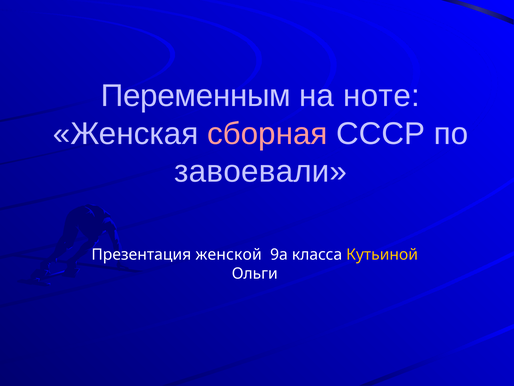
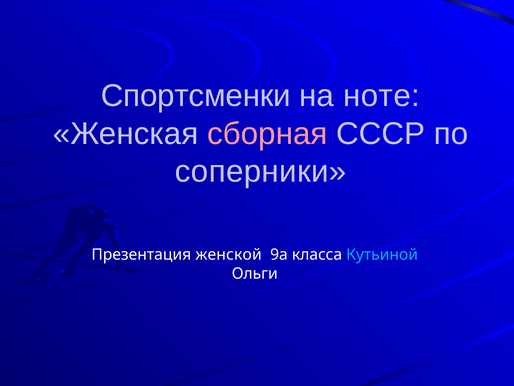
Переменным: Переменным -> Спортсменки
завоевали: завоевали -> соперники
Кутьиной colour: yellow -> light blue
